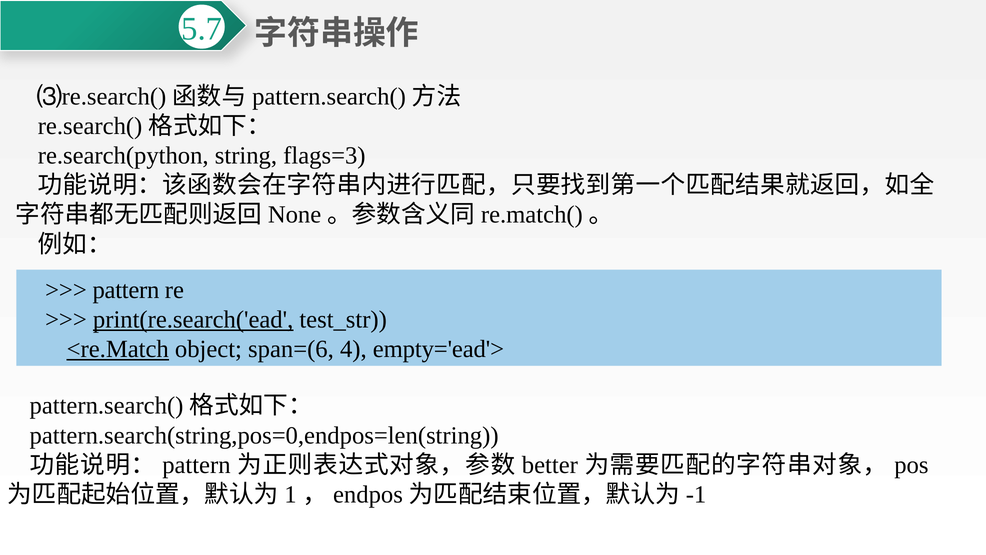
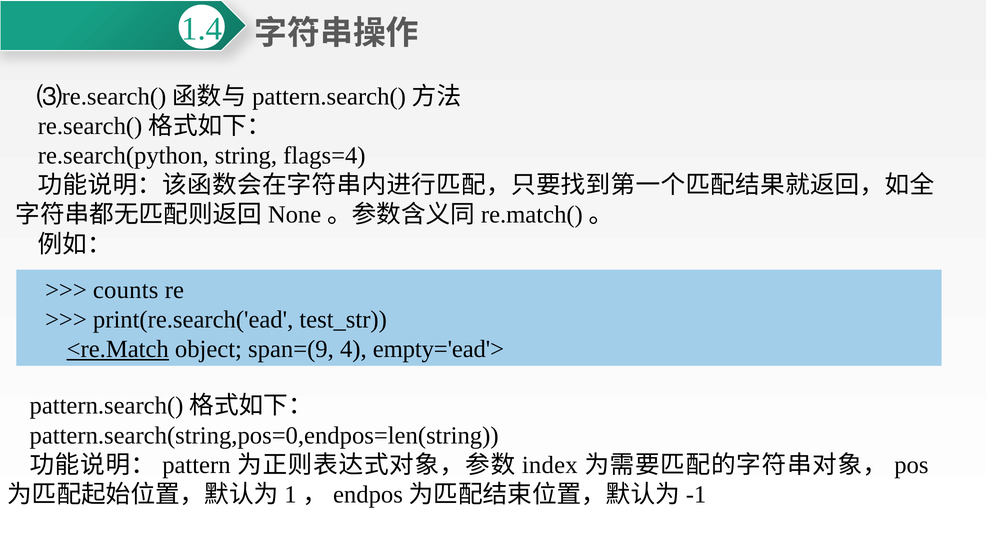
5.7: 5.7 -> 1.4
flags=3: flags=3 -> flags=4
pattern at (126, 290): pattern -> counts
print(re.search('ead underline: present -> none
span=(6: span=(6 -> span=(9
better: better -> index
